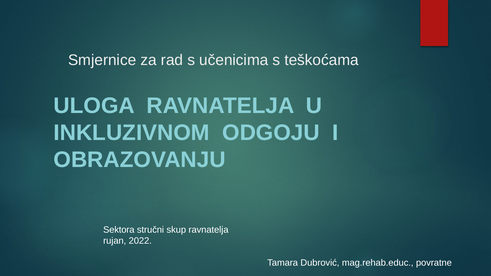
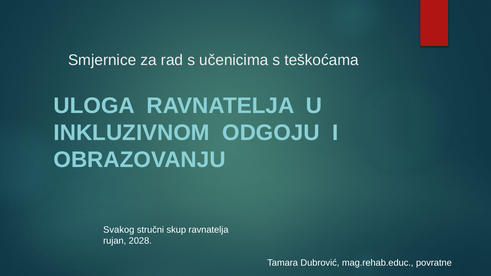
Sektora: Sektora -> Svakog
2022: 2022 -> 2028
